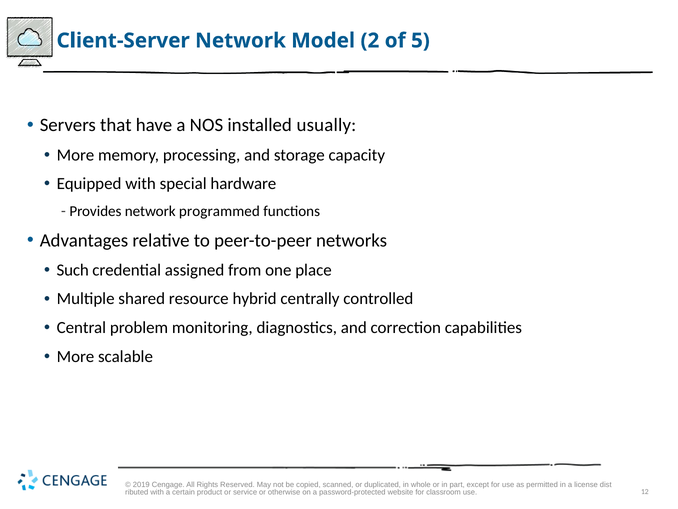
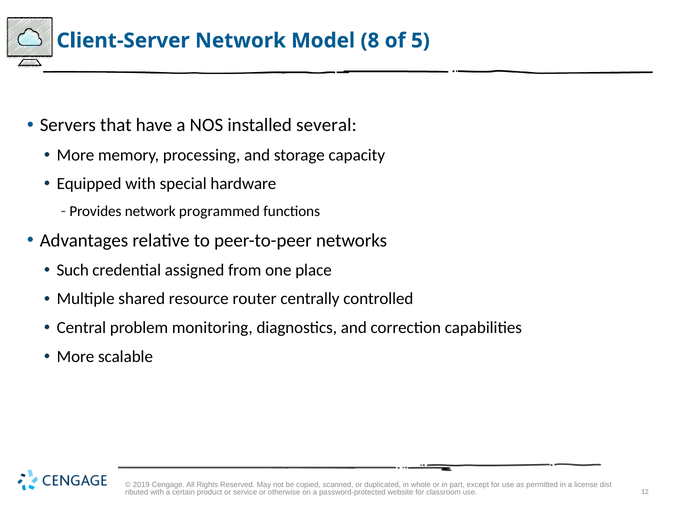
2: 2 -> 8
usually: usually -> several
hybrid: hybrid -> router
